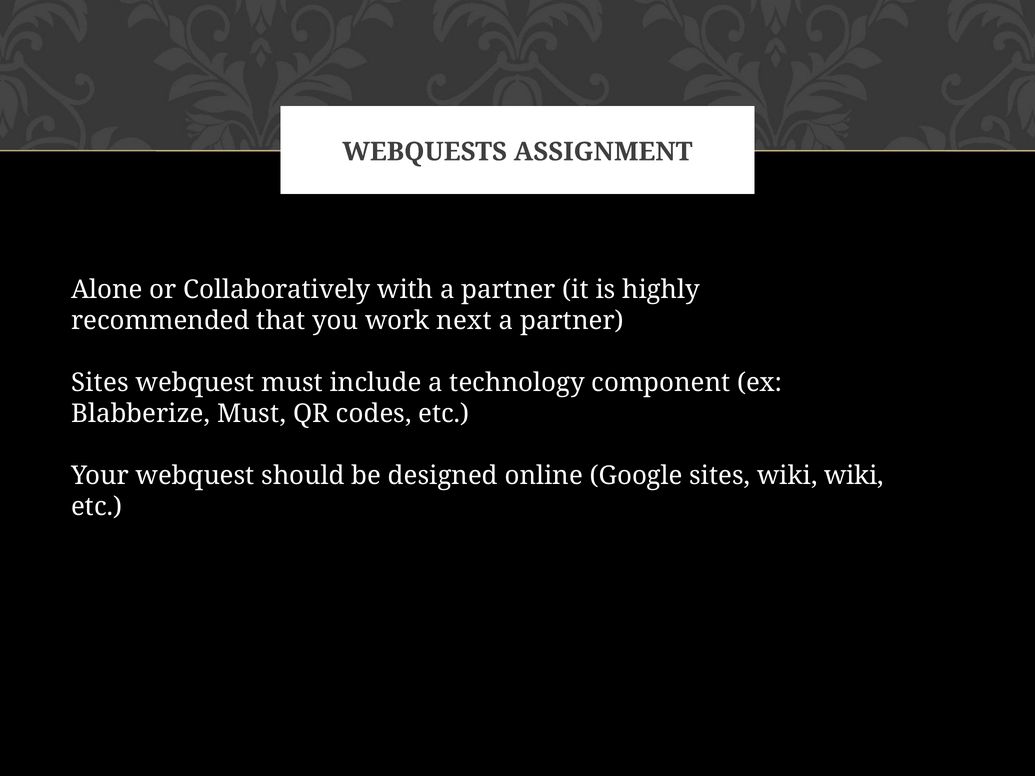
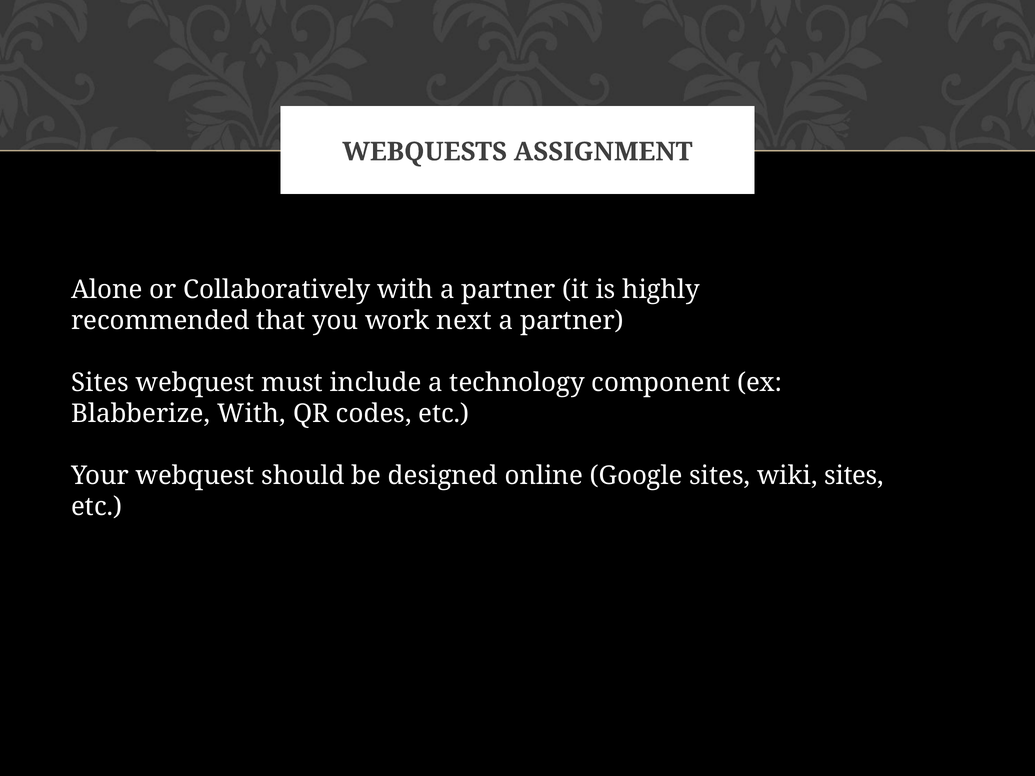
Blabberize Must: Must -> With
wiki wiki: wiki -> sites
